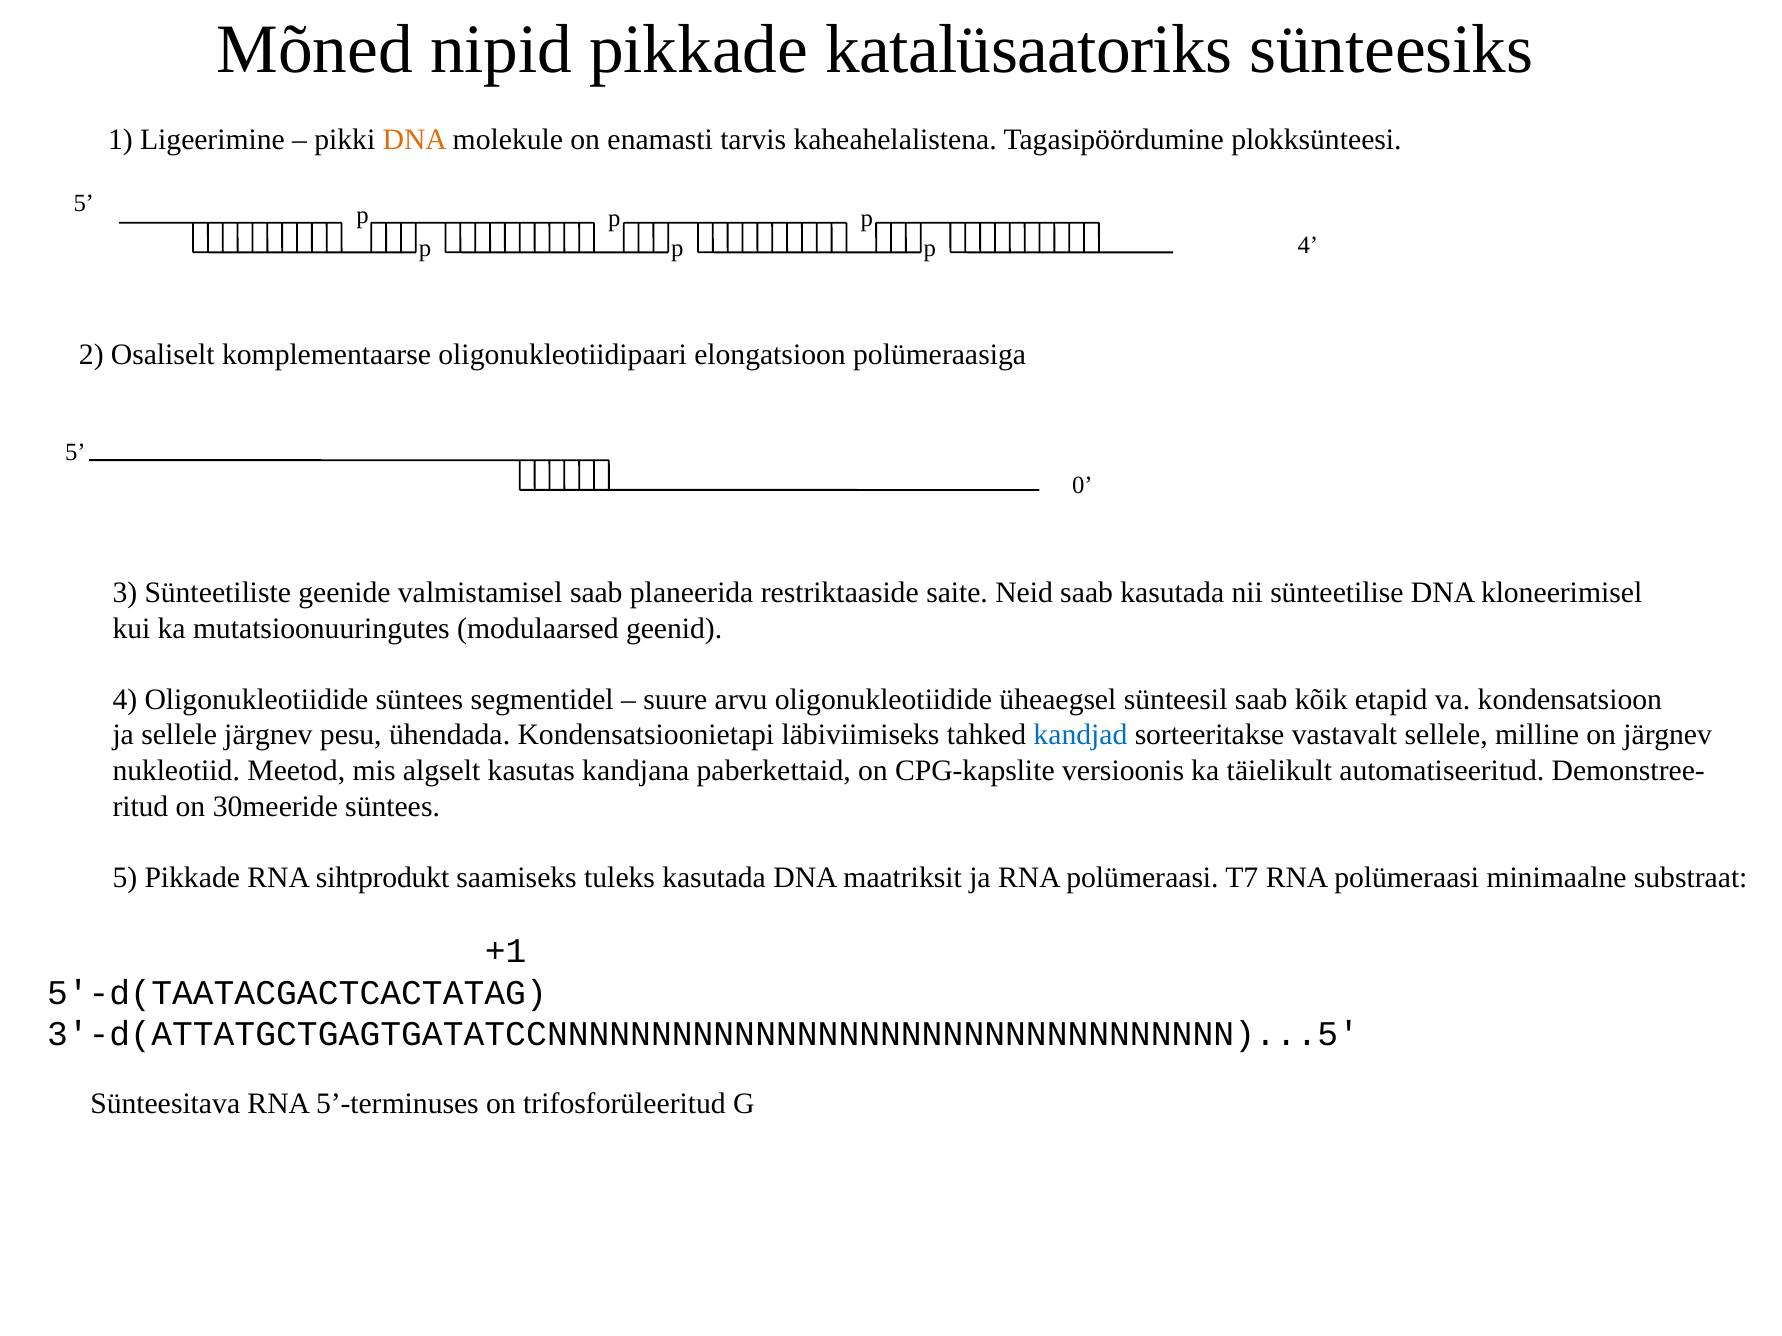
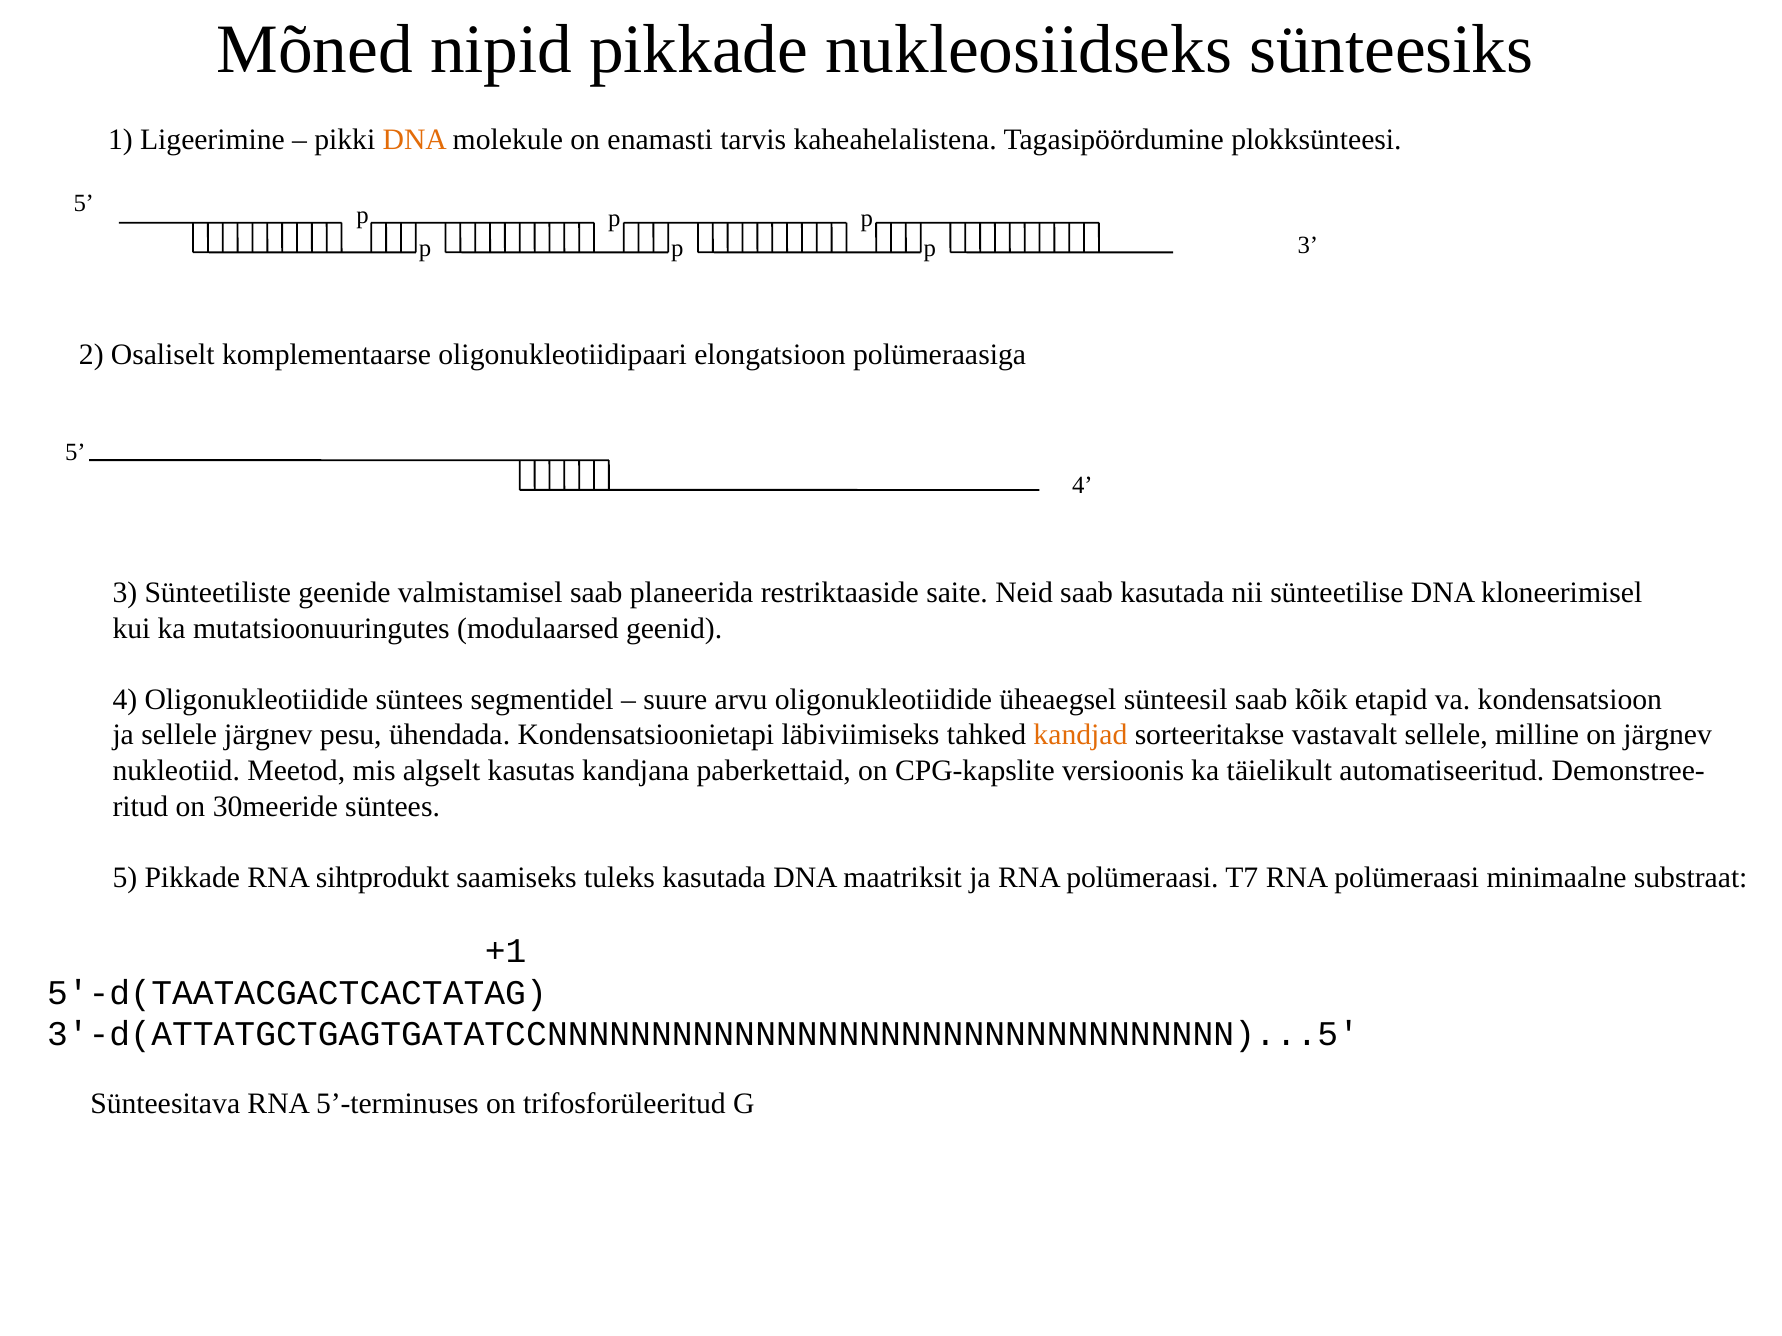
katalüsaatoriks: katalüsaatoriks -> nukleosiidseks
4 at (1308, 245): 4 -> 3
0 at (1082, 486): 0 -> 4
kandjad colour: blue -> orange
